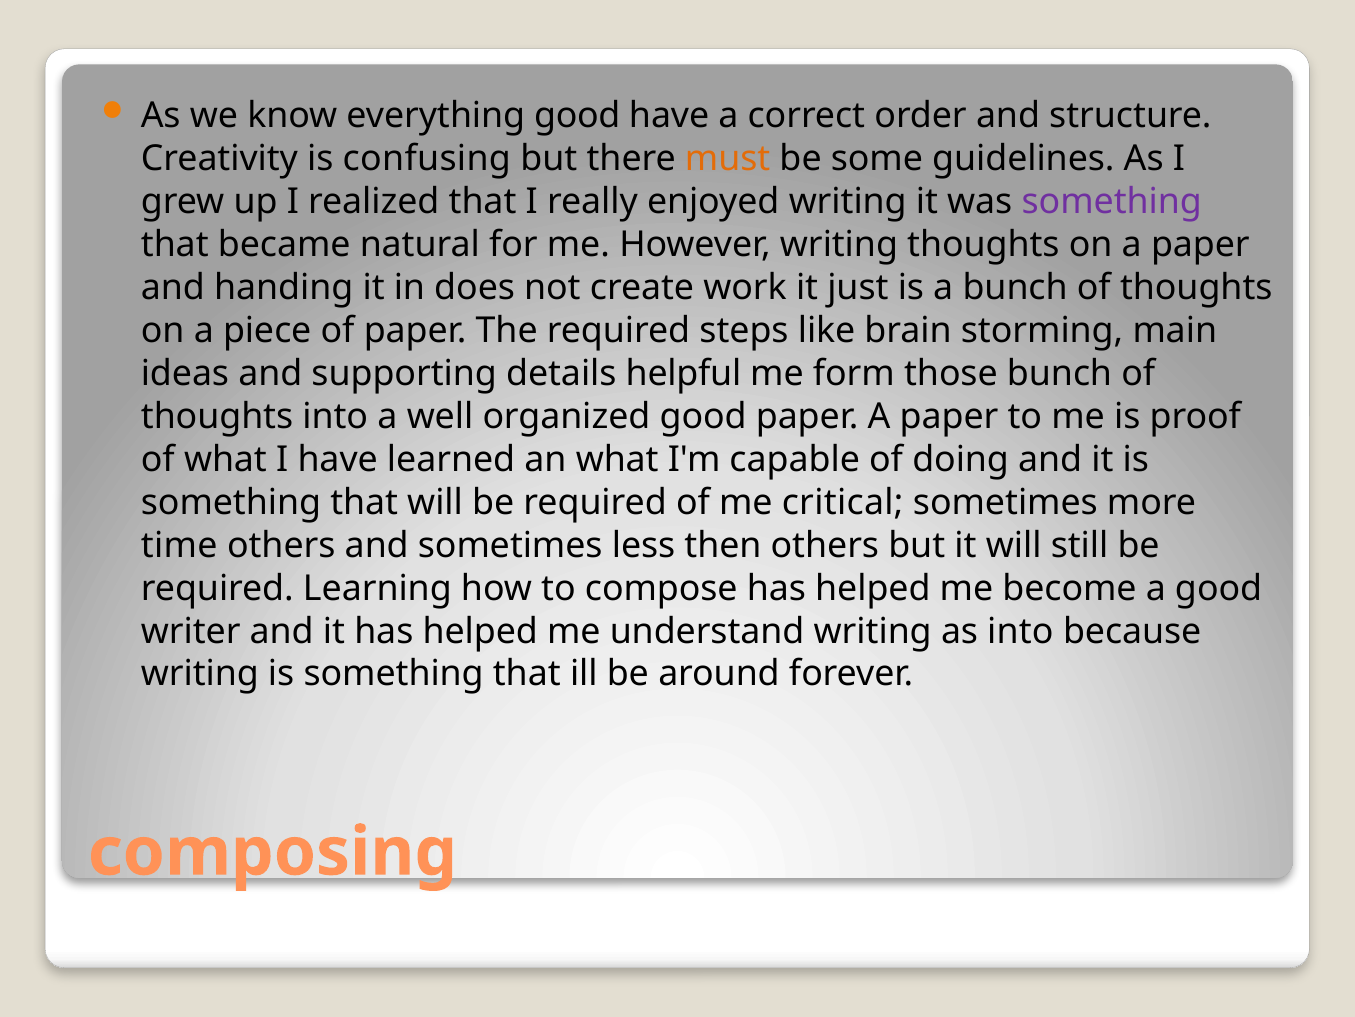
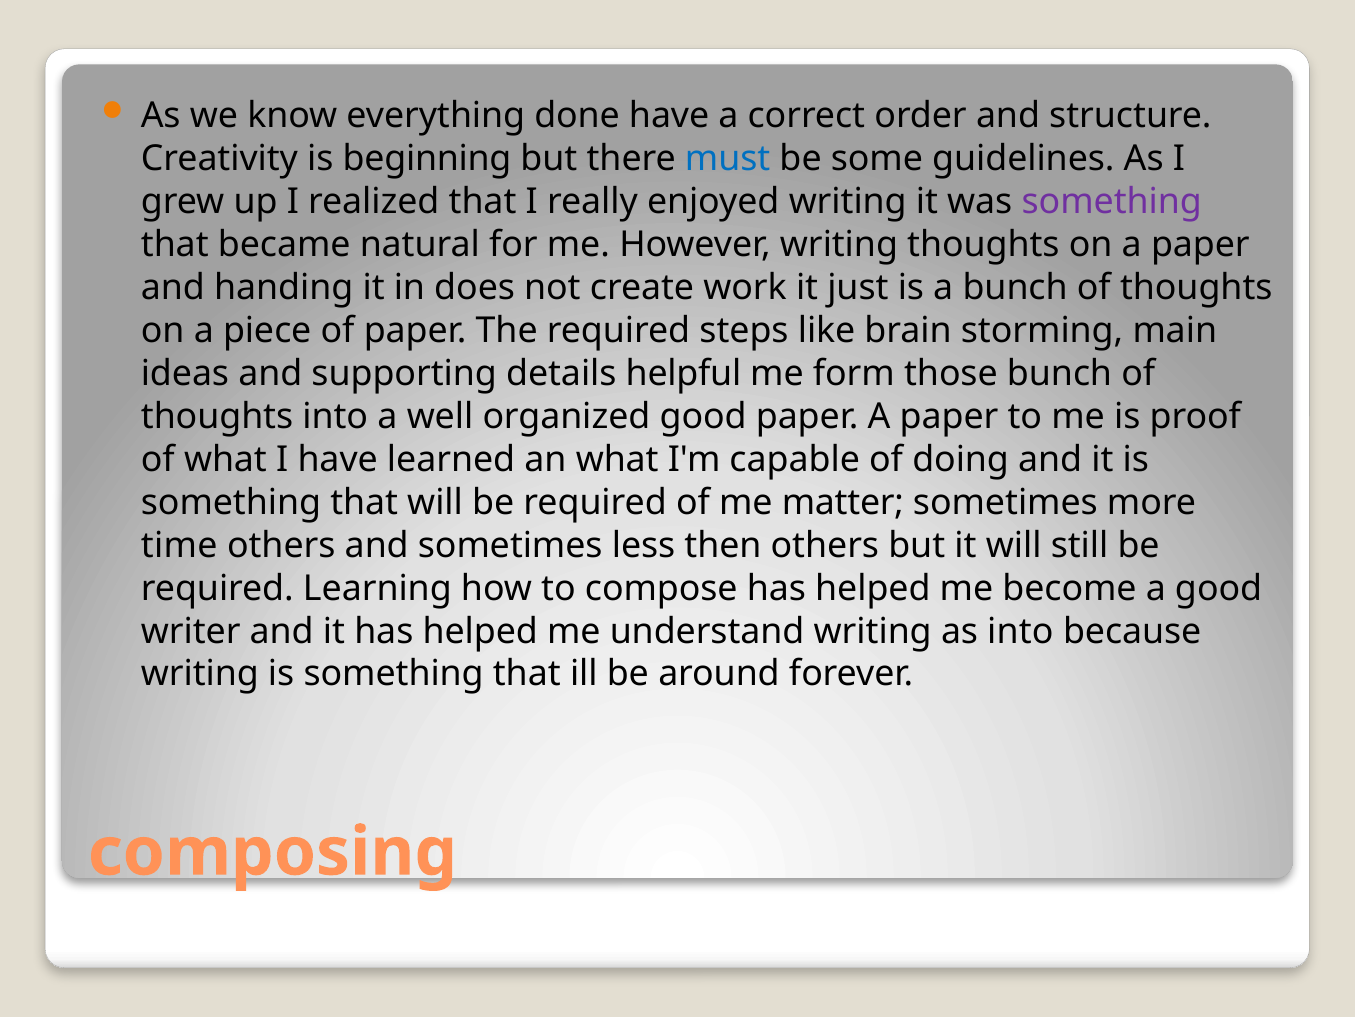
everything good: good -> done
confusing: confusing -> beginning
must colour: orange -> blue
critical: critical -> matter
